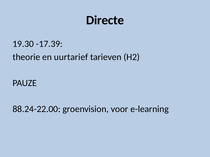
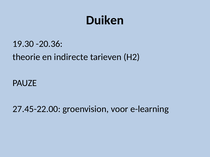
Directe: Directe -> Duiken
-17.39: -17.39 -> -20.36
uurtarief: uurtarief -> indirecte
88.24-22.00: 88.24-22.00 -> 27.45-22.00
